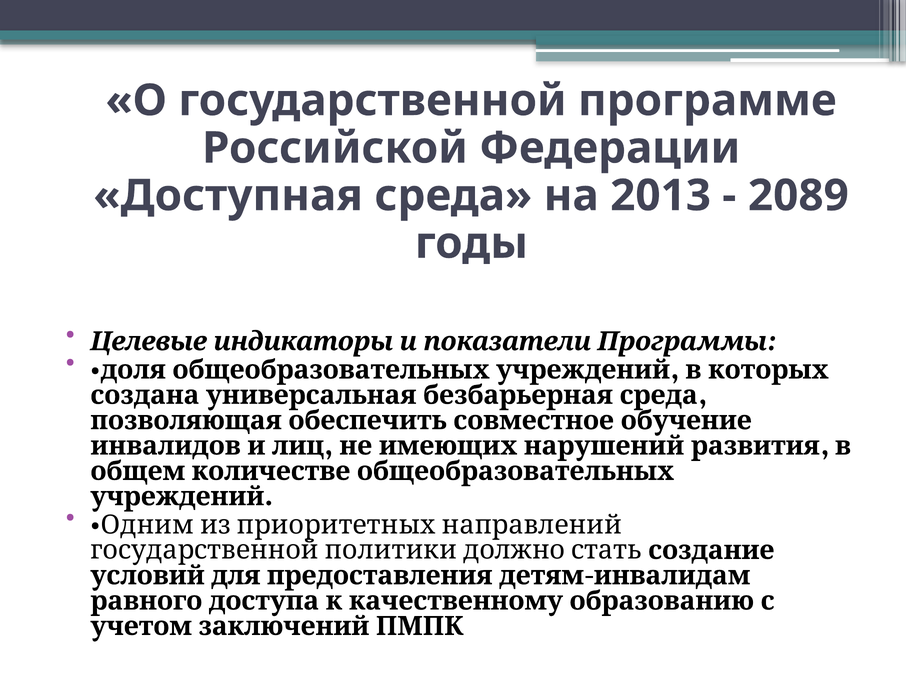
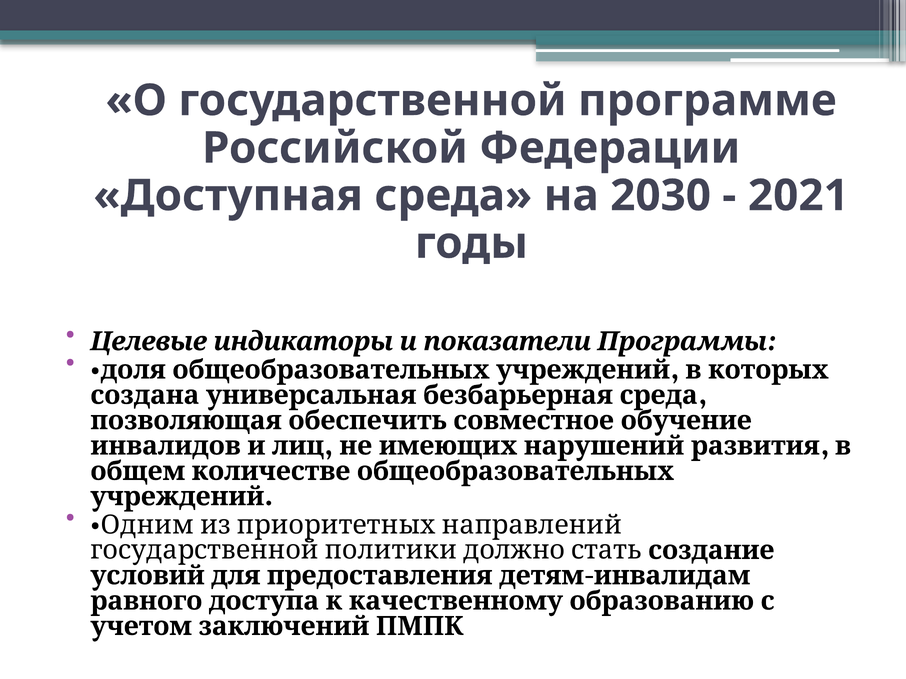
2013: 2013 -> 2030
2089: 2089 -> 2021
